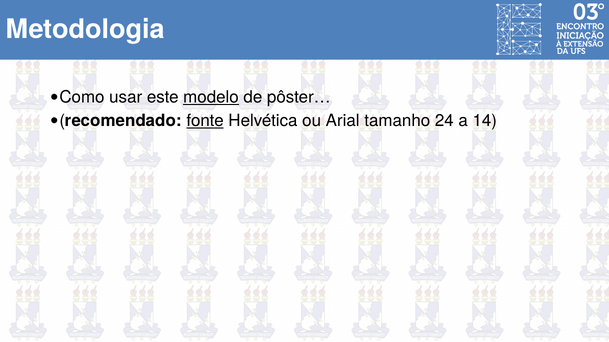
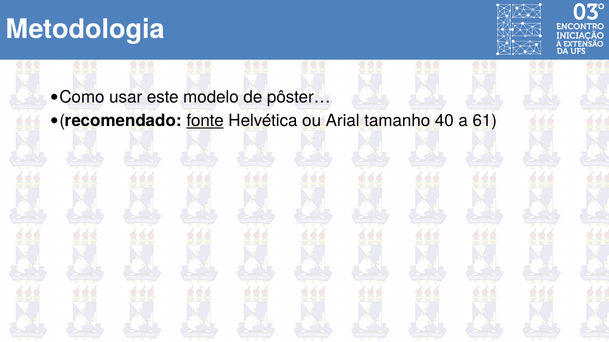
modelo underline: present -> none
24: 24 -> 40
14: 14 -> 61
